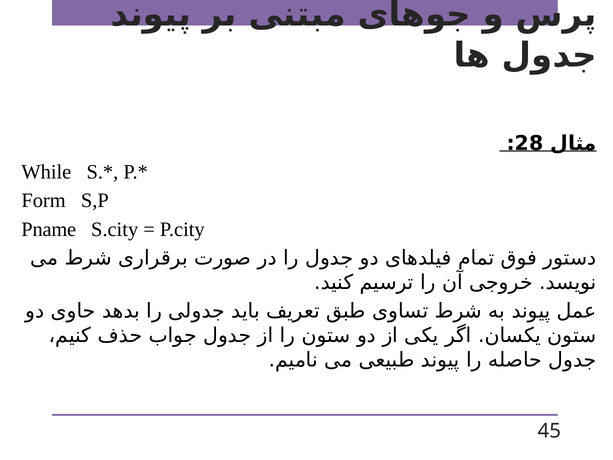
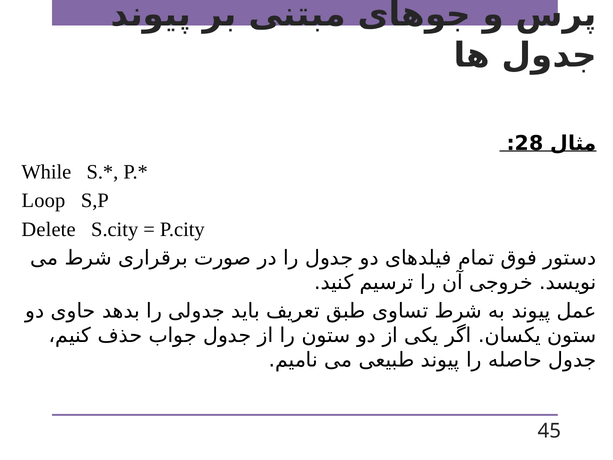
Form: Form -> Loop
Pname: Pname -> Delete
